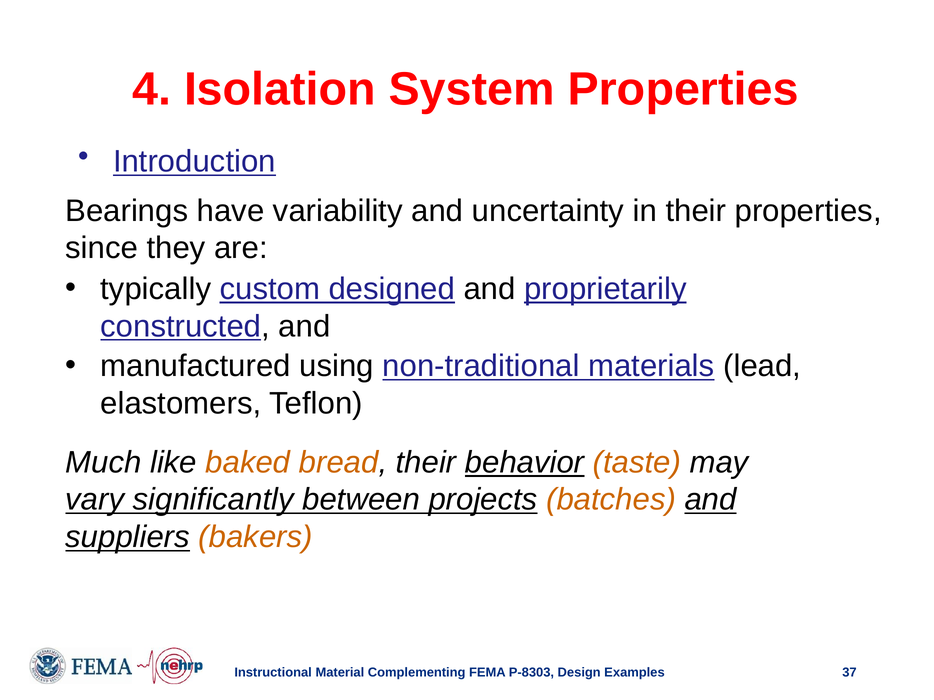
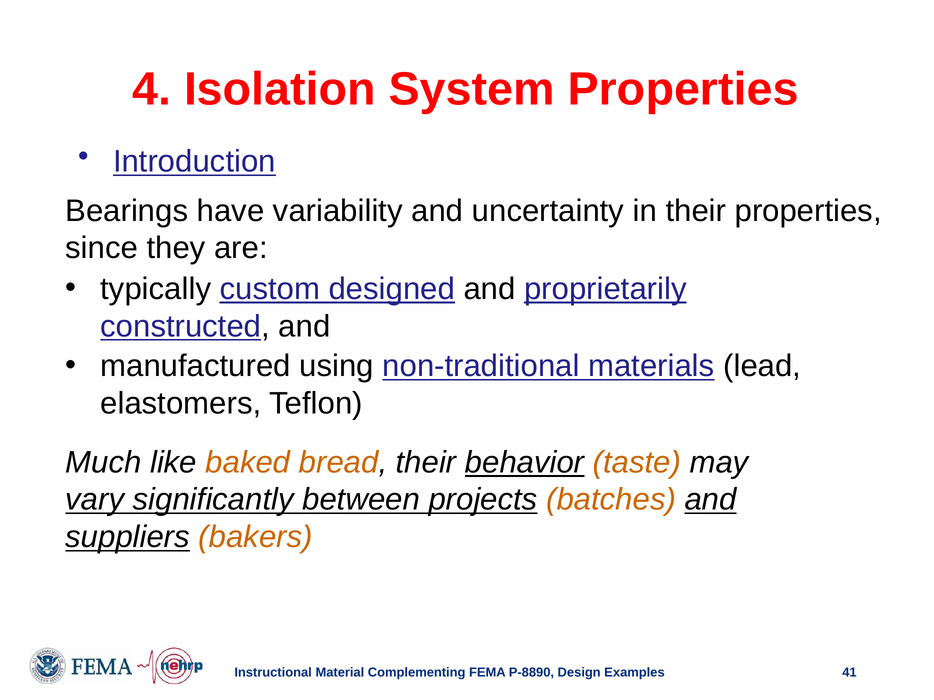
P-8303: P-8303 -> P-8890
37: 37 -> 41
